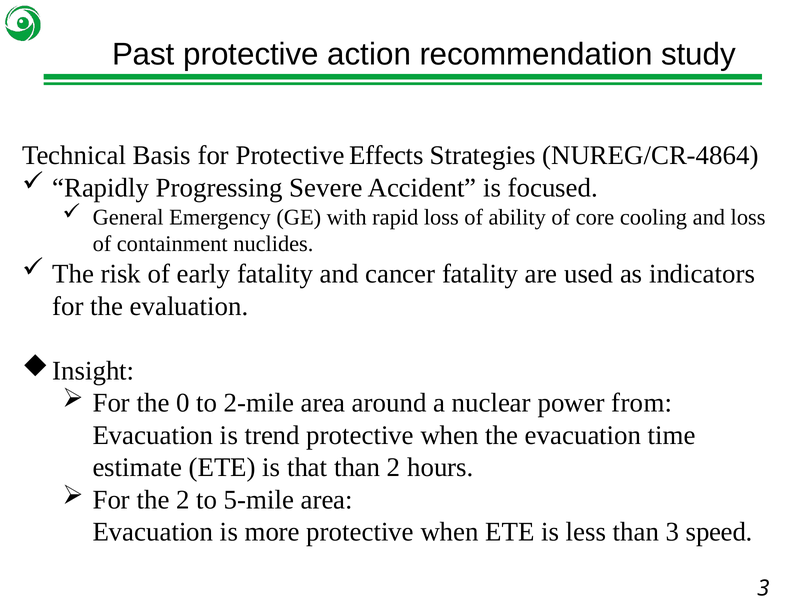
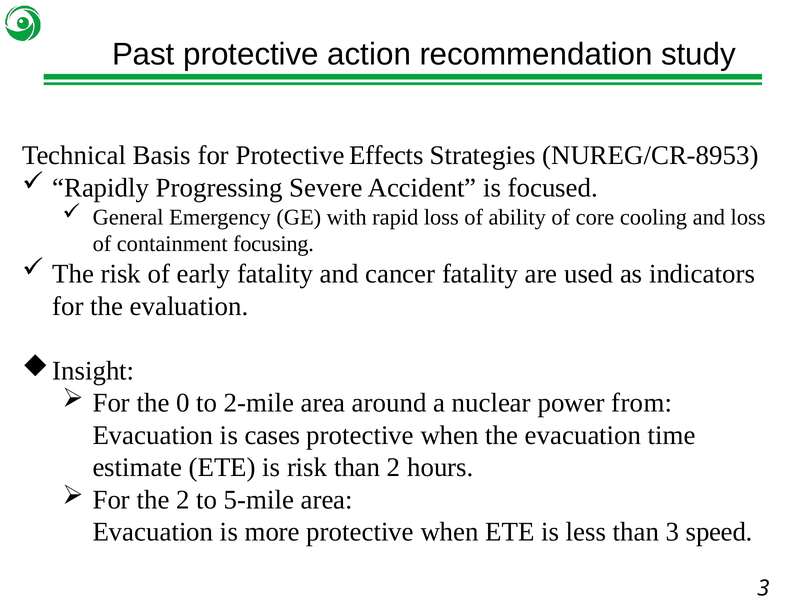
NUREG/CR-4864: NUREG/CR-4864 -> NUREG/CR-8953
nuclides: nuclides -> focusing
trend: trend -> cases
is that: that -> risk
